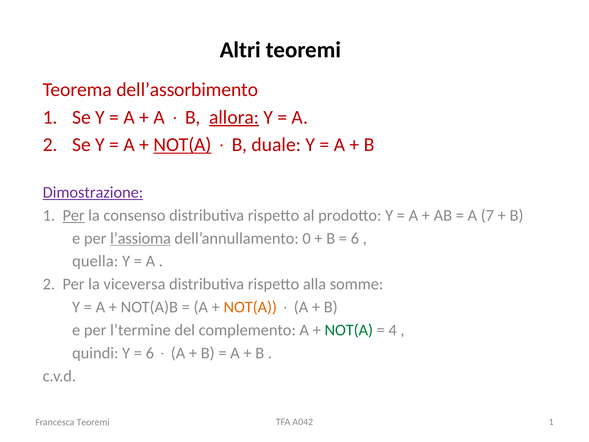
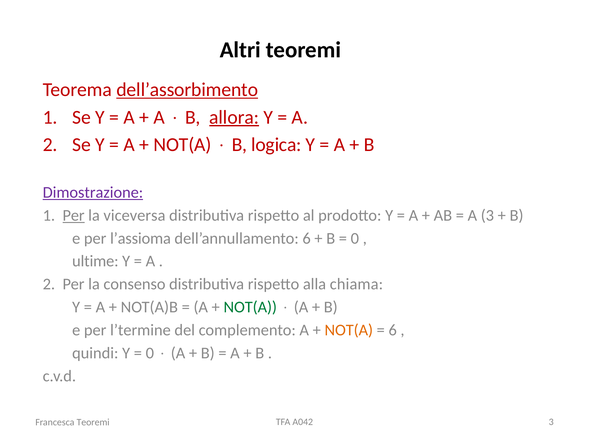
dell’assorbimento underline: none -> present
NOT(A at (182, 145) underline: present -> none
duale: duale -> logica
consenso: consenso -> viceversa
A 7: 7 -> 3
l’assioma underline: present -> none
dell’annullamento 0: 0 -> 6
6 at (355, 238): 6 -> 0
quella: quella -> ultime
viceversa: viceversa -> consenso
somme: somme -> chiama
NOT(A at (250, 307) colour: orange -> green
NOT(A at (349, 330) colour: green -> orange
4 at (393, 330): 4 -> 6
6 at (150, 353): 6 -> 0
A042 1: 1 -> 3
